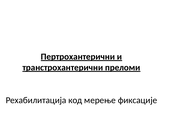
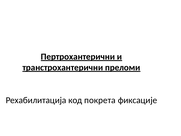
мерење: мерење -> покрета
